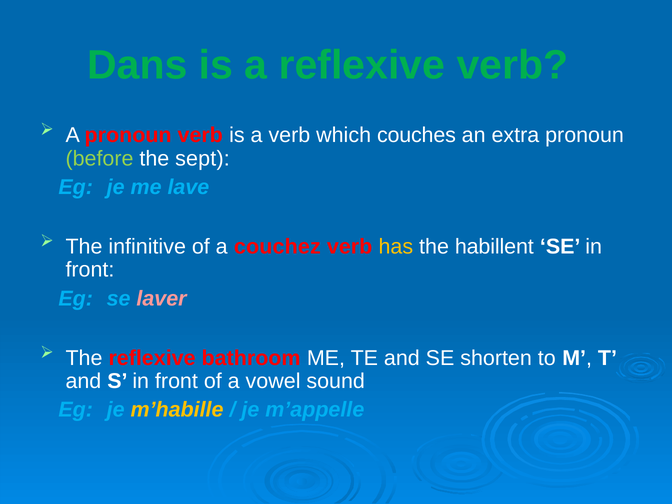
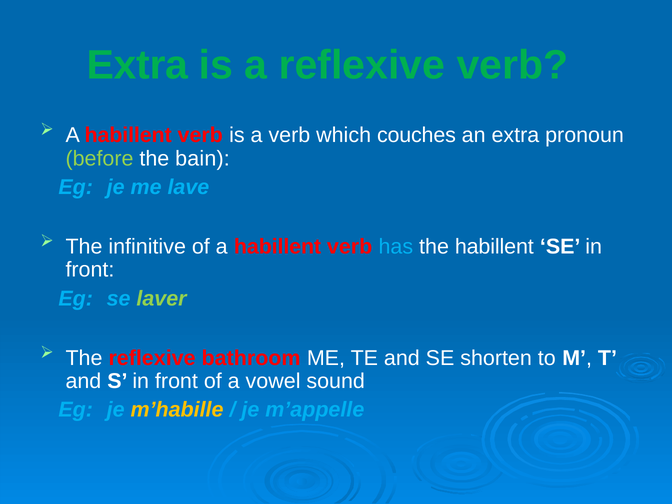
Dans at (137, 65): Dans -> Extra
pronoun at (128, 135): pronoun -> habillent
sept: sept -> bain
of a couchez: couchez -> habillent
has colour: yellow -> light blue
laver colour: pink -> light green
